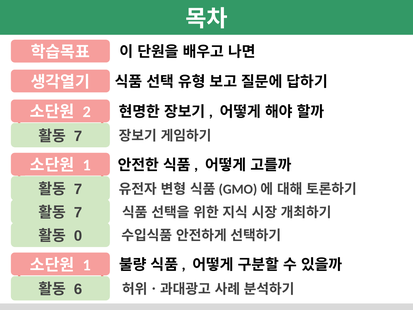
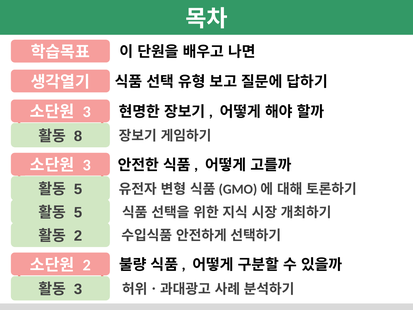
2 at (87, 112): 2 -> 3
7 at (78, 136): 7 -> 8
1 at (87, 165): 1 -> 3
7 at (78, 189): 7 -> 5
7 at (78, 212): 7 -> 5
0 at (78, 236): 0 -> 2
1 at (87, 265): 1 -> 2
6 at (78, 289): 6 -> 3
